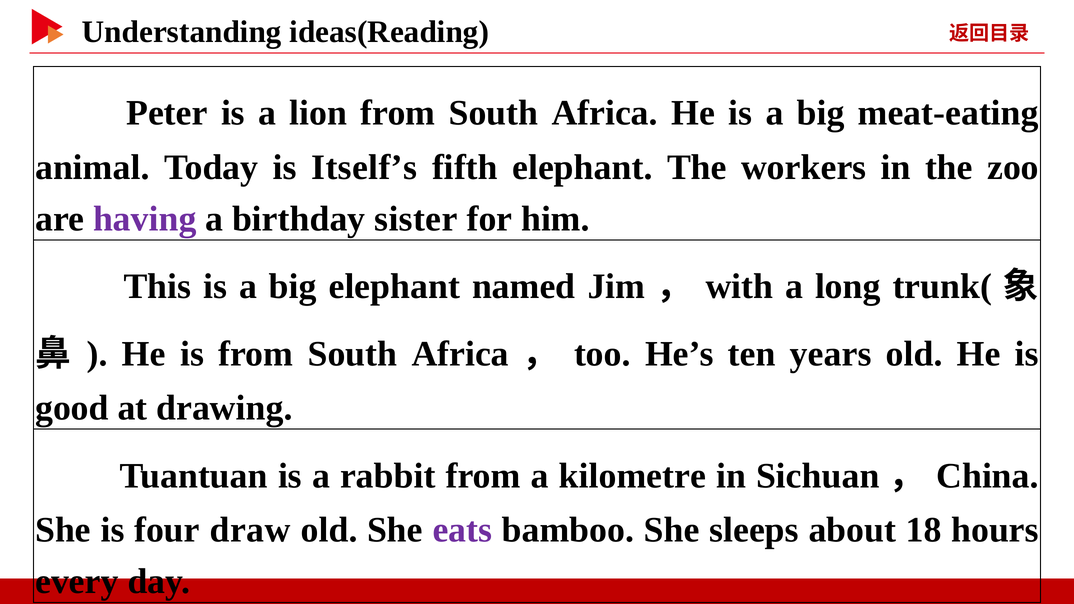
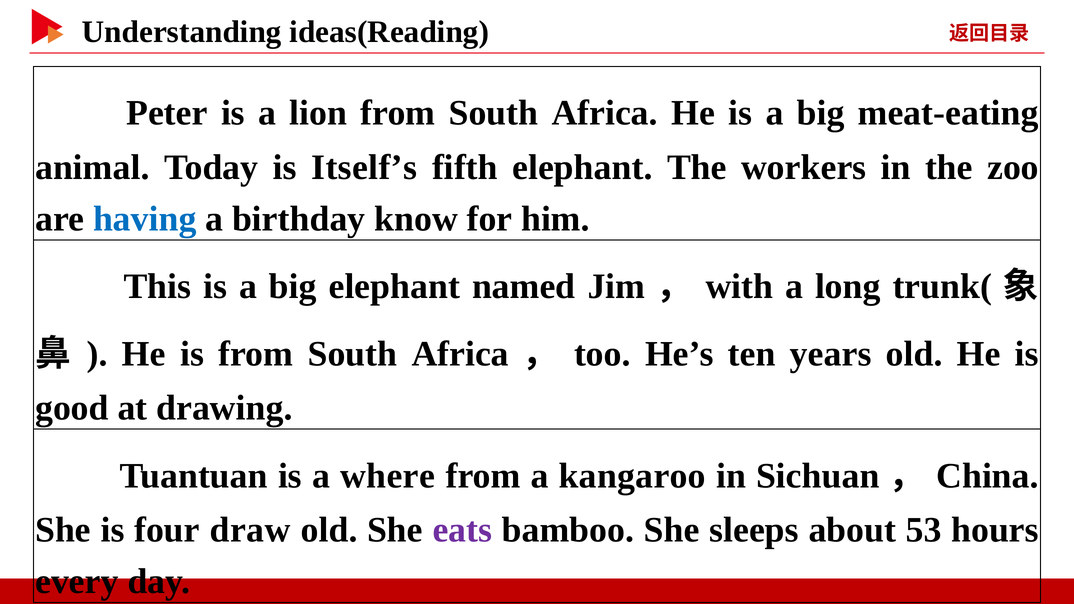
having colour: purple -> blue
sister: sister -> know
rabbit: rabbit -> where
kilometre: kilometre -> kangaroo
18: 18 -> 53
